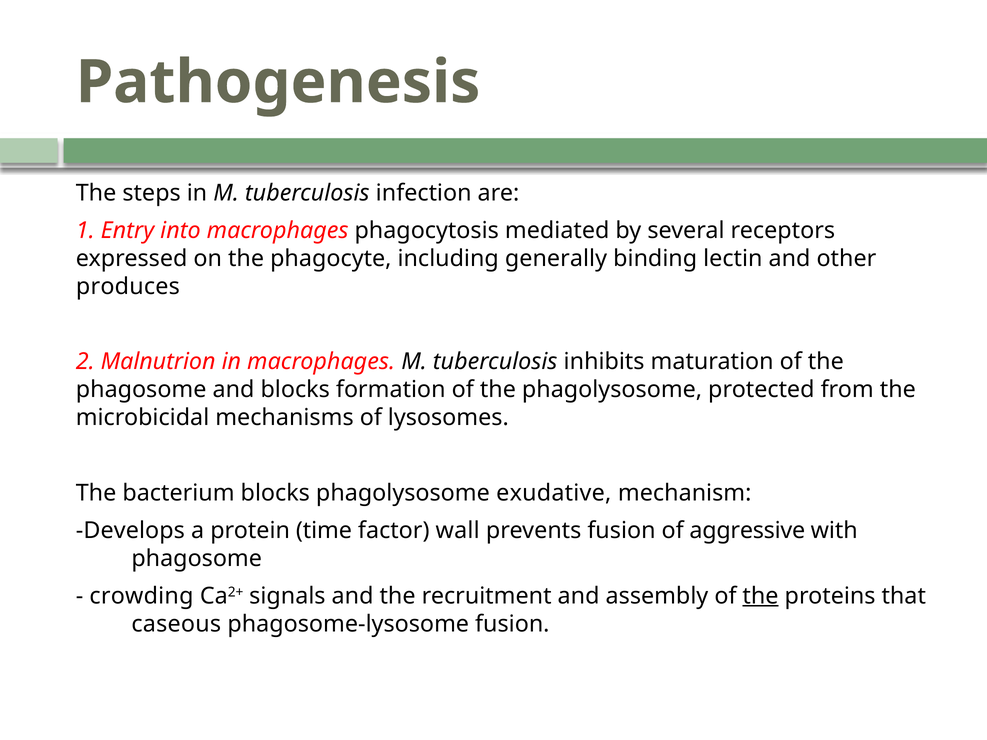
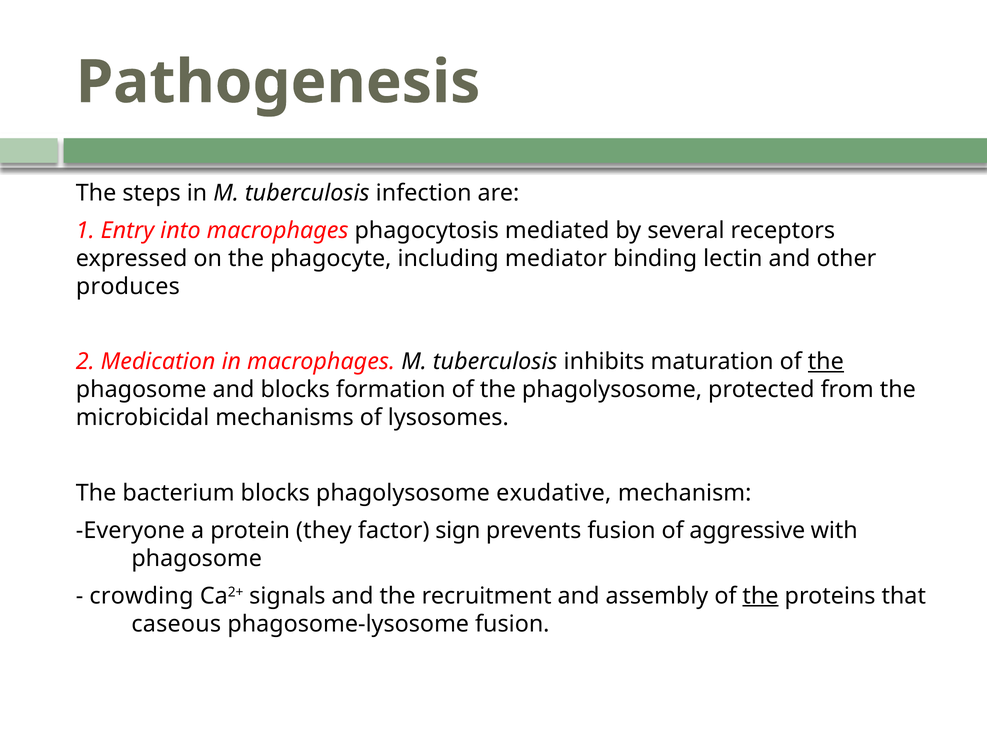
generally: generally -> mediator
Malnutrion: Malnutrion -> Medication
the at (826, 362) underline: none -> present
Develops: Develops -> Everyone
time: time -> they
wall: wall -> sign
